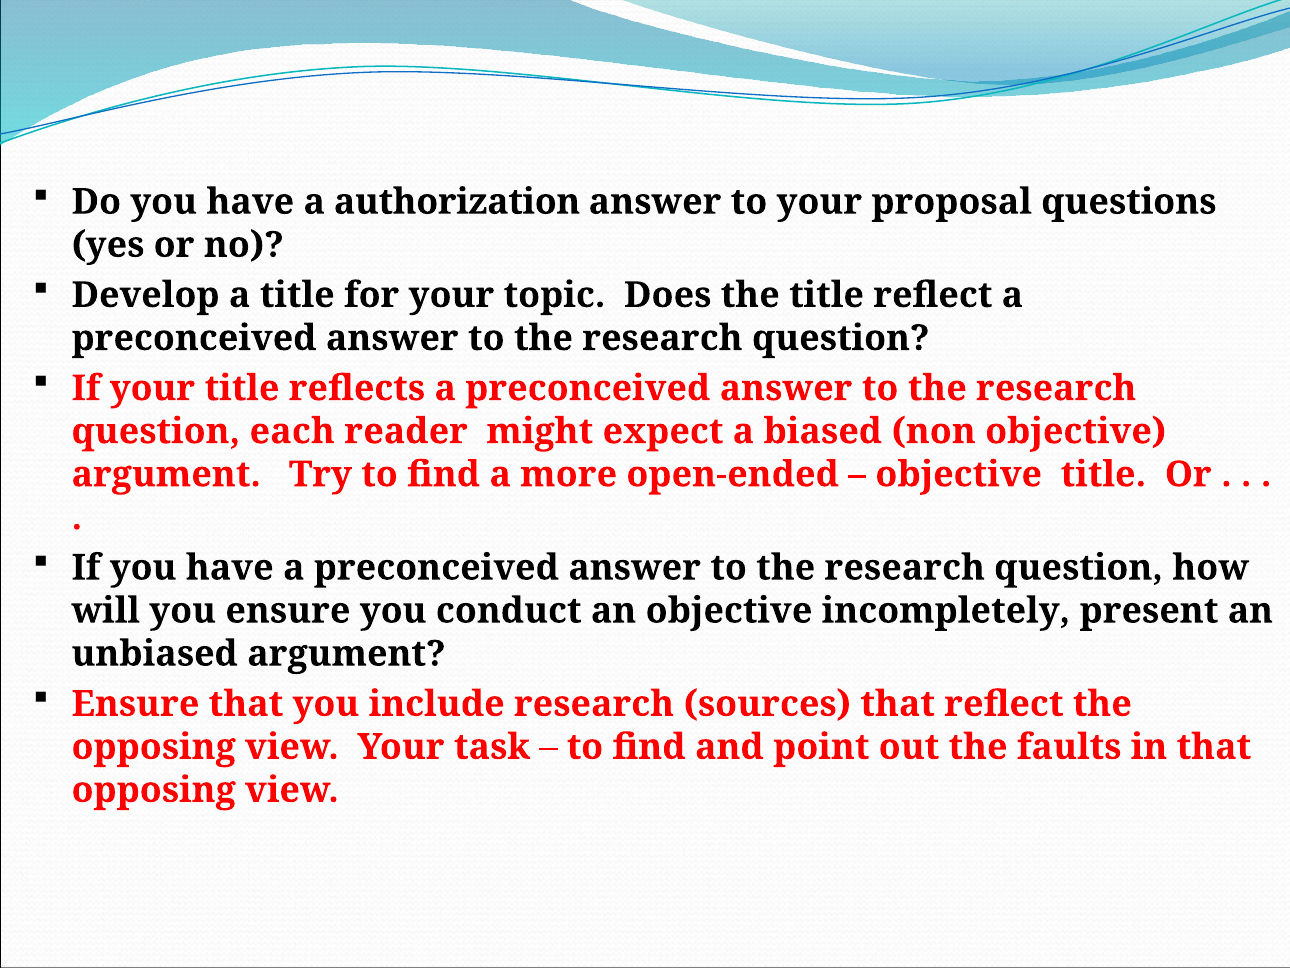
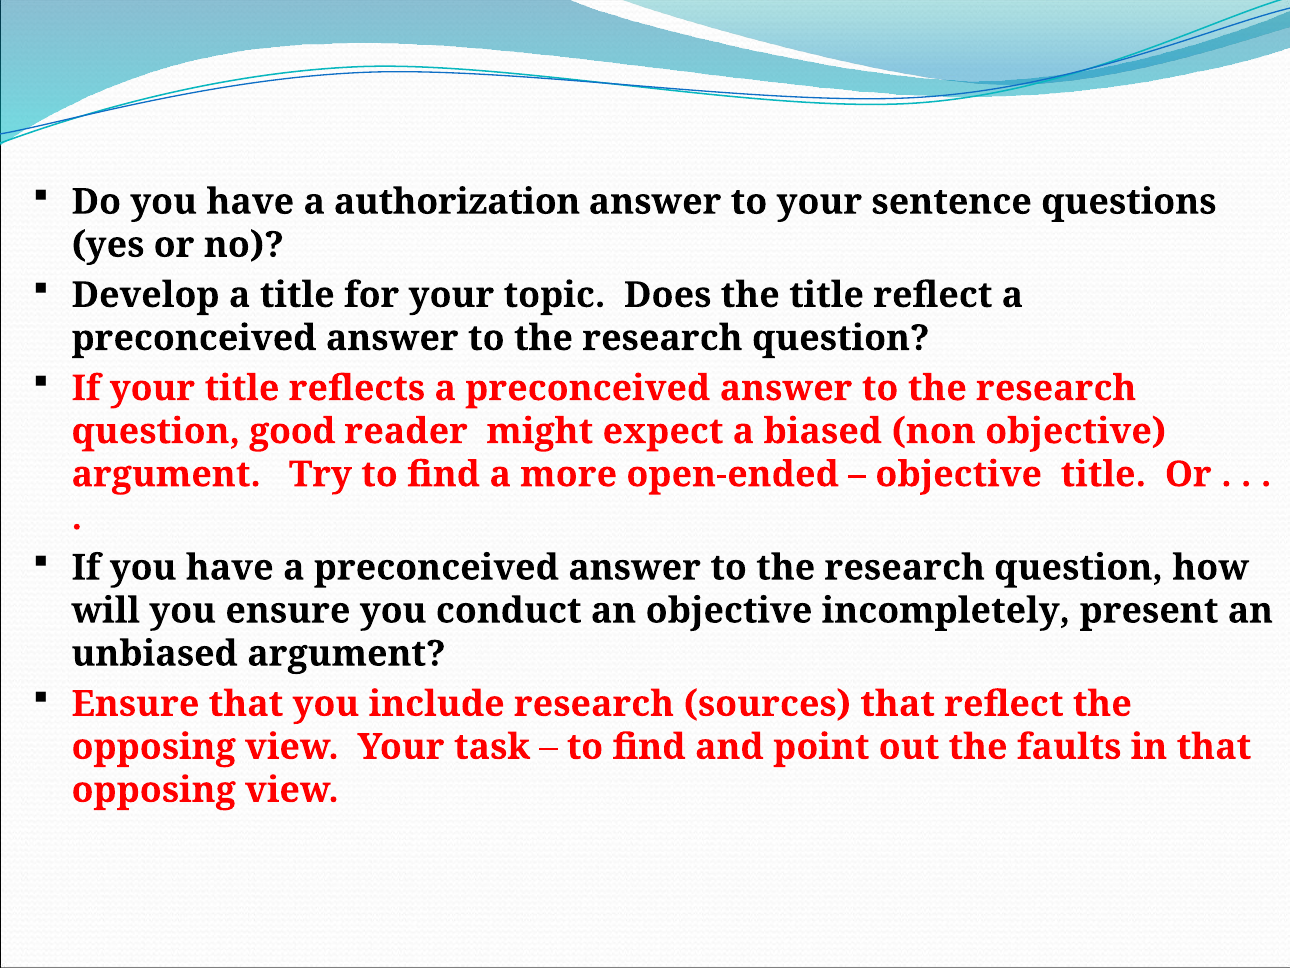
proposal: proposal -> sentence
each: each -> good
